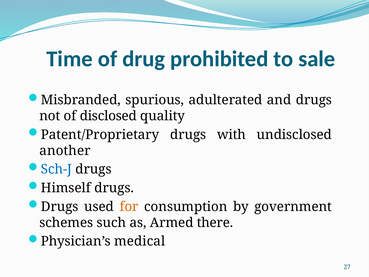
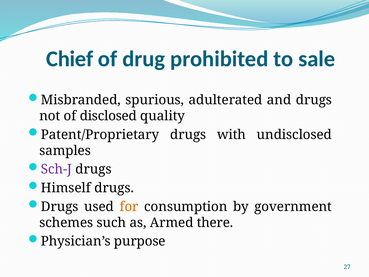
Time: Time -> Chief
another: another -> samples
Sch-J colour: blue -> purple
medical: medical -> purpose
